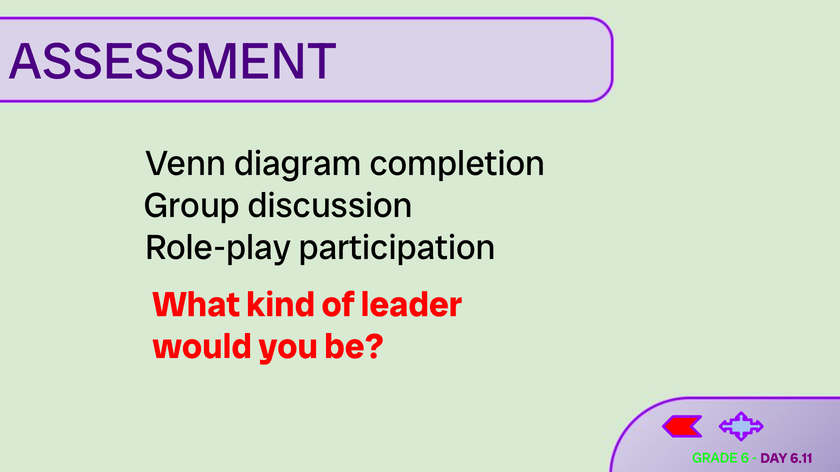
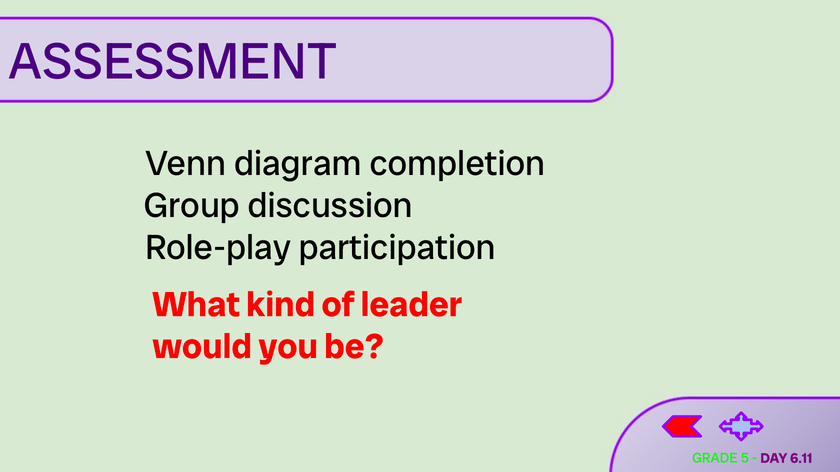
6: 6 -> 5
